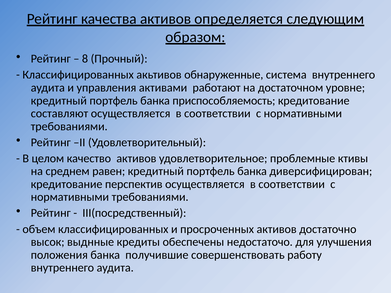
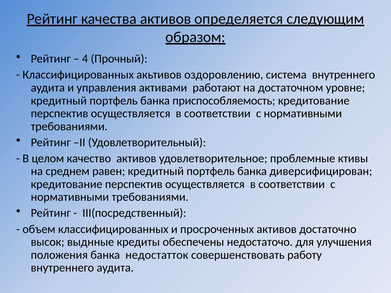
8: 8 -> 4
обнаруженные: обнаруженные -> оздоровлению
составляют at (59, 114): составляют -> перспектив
получившие: получившие -> недостатток
